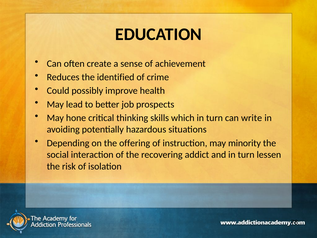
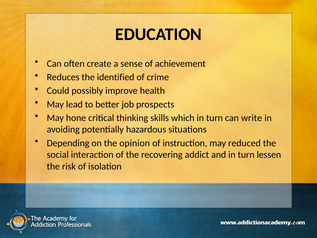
offering: offering -> opinion
minority: minority -> reduced
